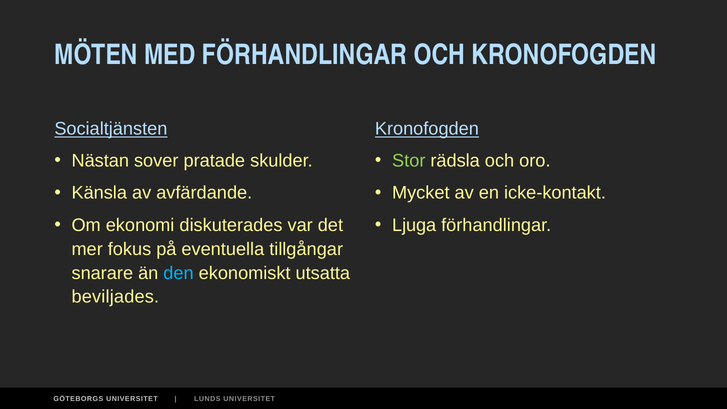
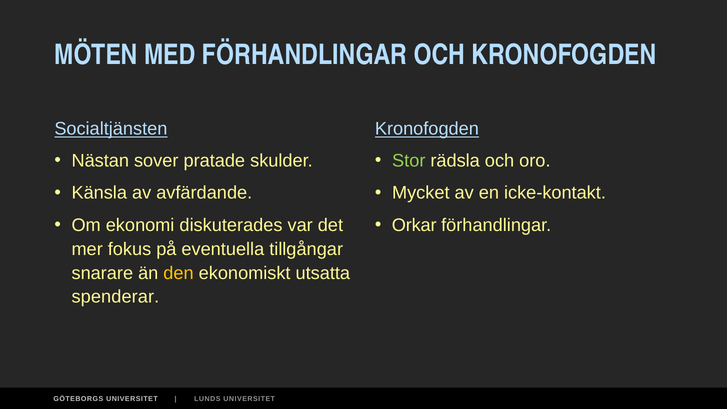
Ljuga: Ljuga -> Orkar
den colour: light blue -> yellow
beviljades: beviljades -> spenderar
